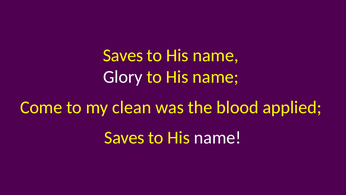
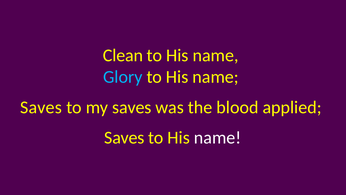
Saves at (123, 55): Saves -> Clean
Glory colour: white -> light blue
Come at (41, 107): Come -> Saves
my clean: clean -> saves
